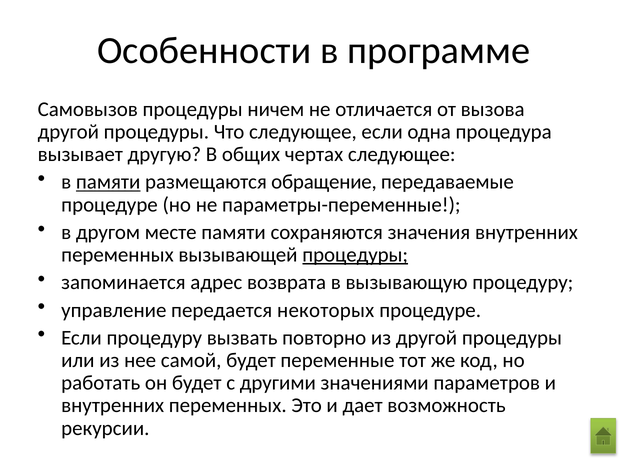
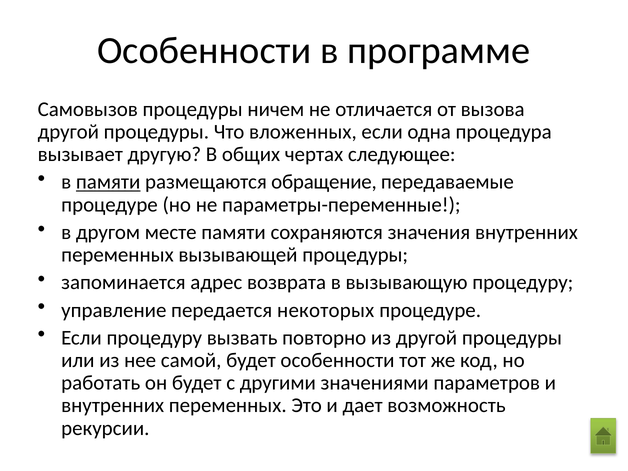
Что следующее: следующее -> вложенных
процедуры at (355, 255) underline: present -> none
будет переменные: переменные -> особенности
